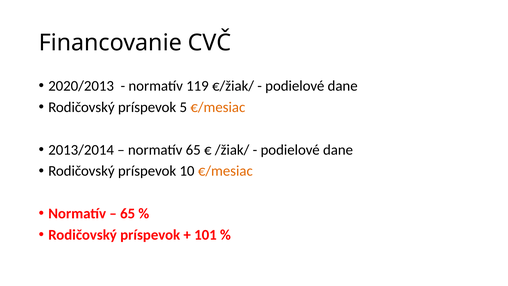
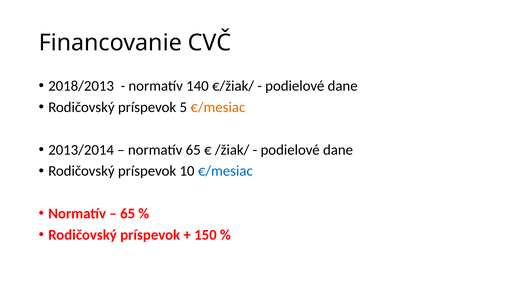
2020/2013: 2020/2013 -> 2018/2013
119: 119 -> 140
€/mesiac at (225, 171) colour: orange -> blue
101: 101 -> 150
